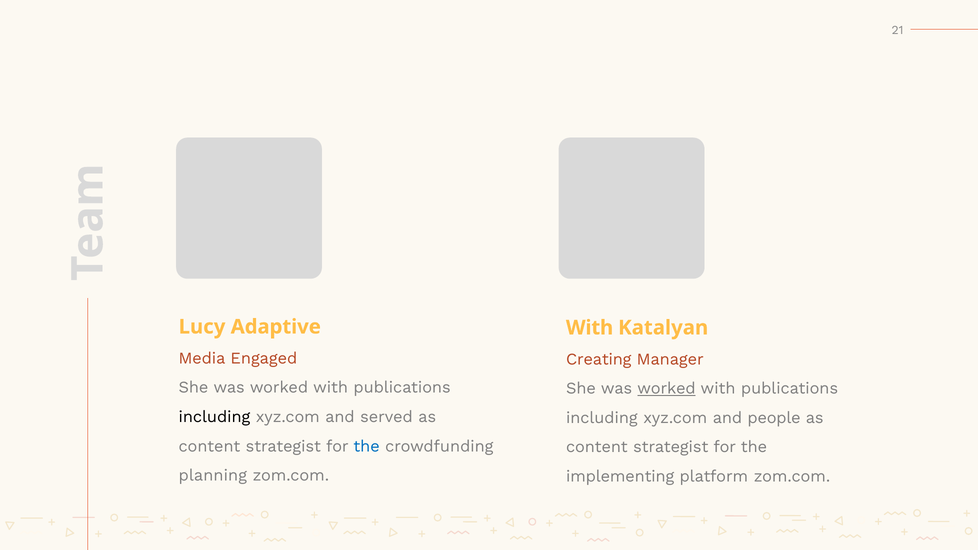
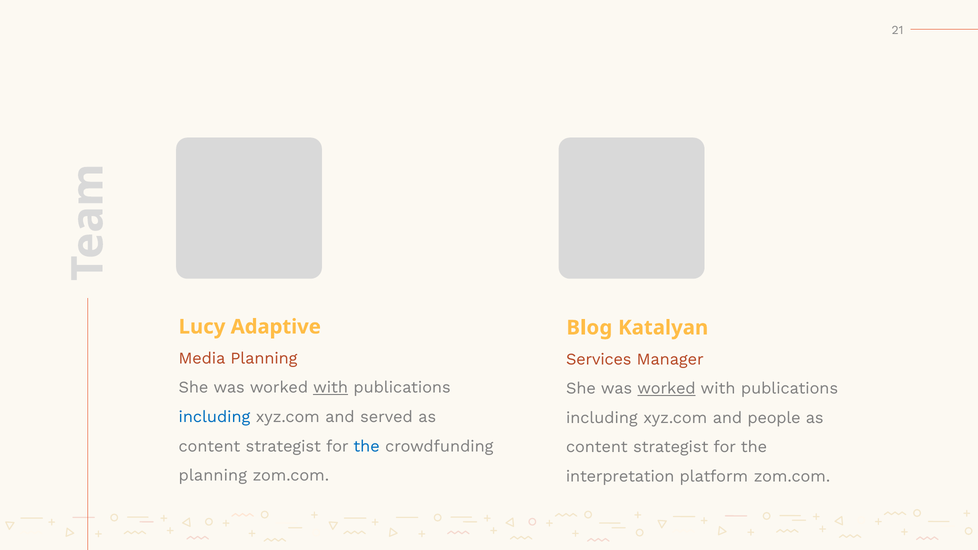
With at (590, 328): With -> Blog
Media Engaged: Engaged -> Planning
Creating: Creating -> Services
with at (331, 388) underline: none -> present
including at (214, 417) colour: black -> blue
implementing: implementing -> interpretation
